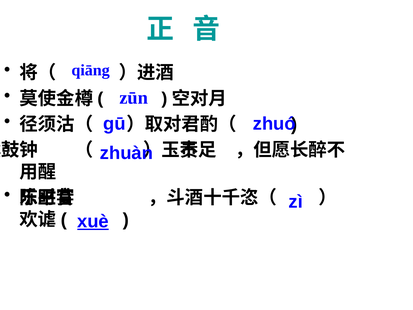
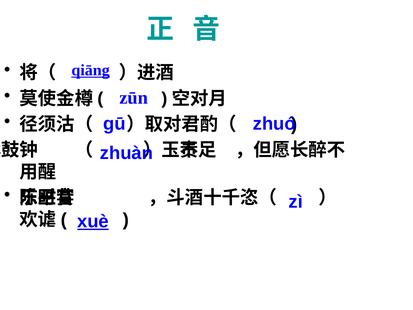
qiāng underline: none -> present
